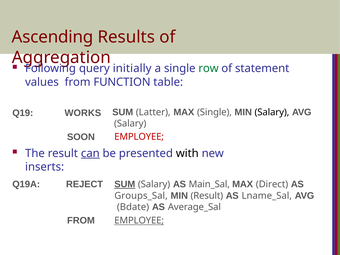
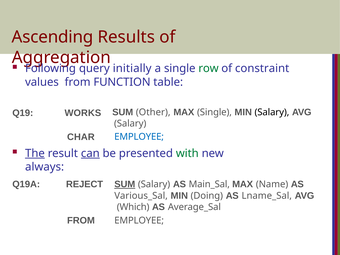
statement: statement -> constraint
Latter: Latter -> Other
SOON: SOON -> CHAR
EMPLOYEE at (139, 137) colour: red -> blue
The underline: none -> present
with colour: black -> green
inserts: inserts -> always
Direct: Direct -> Name
Groups_Sal: Groups_Sal -> Various_Sal
MIN Result: Result -> Doing
Bdate: Bdate -> Which
EMPLOYEE at (139, 221) underline: present -> none
